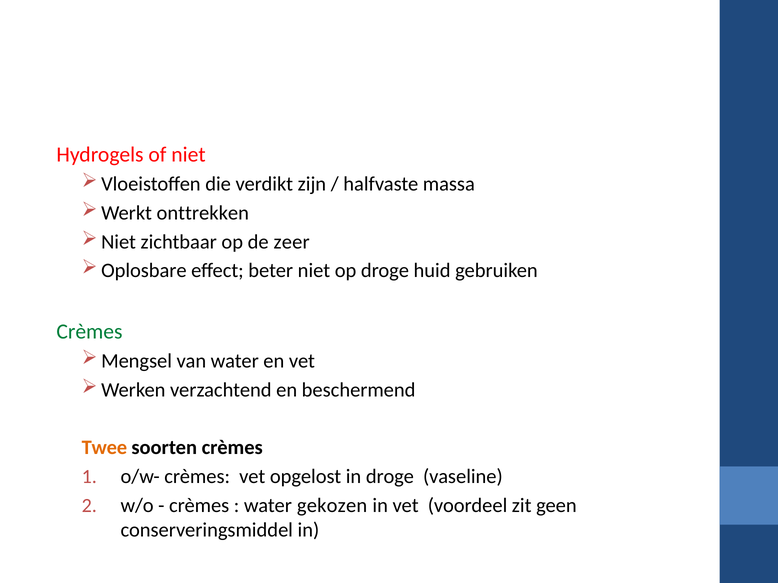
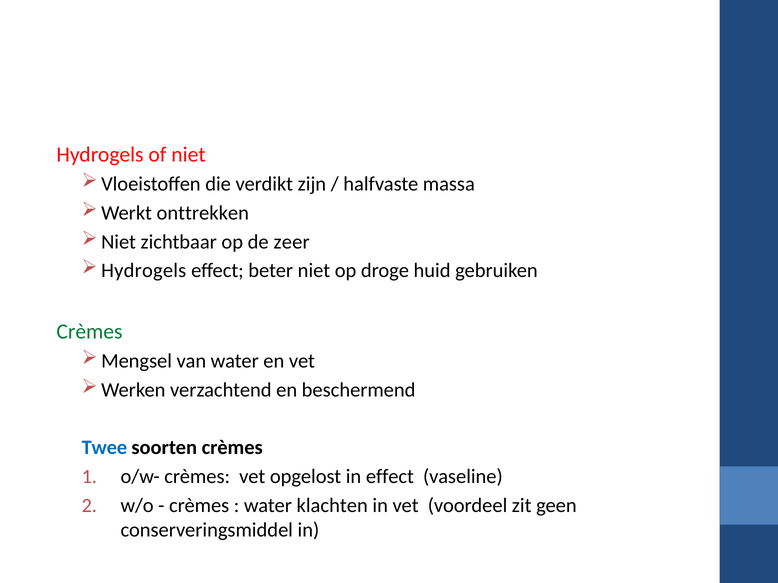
Oplosbare at (144, 271): Oplosbare -> Hydrogels
Twee colour: orange -> blue
in droge: droge -> effect
gekozen: gekozen -> klachten
